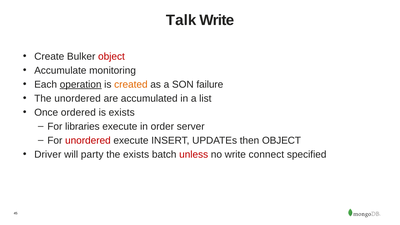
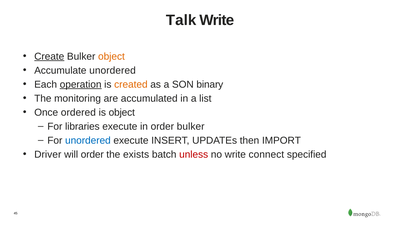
Create underline: none -> present
object at (111, 56) colour: red -> orange
Accumulate monitoring: monitoring -> unordered
failure: failure -> binary
The unordered: unordered -> monitoring
is exists: exists -> object
order server: server -> bulker
unordered at (88, 140) colour: red -> blue
then OBJECT: OBJECT -> IMPORT
will party: party -> order
